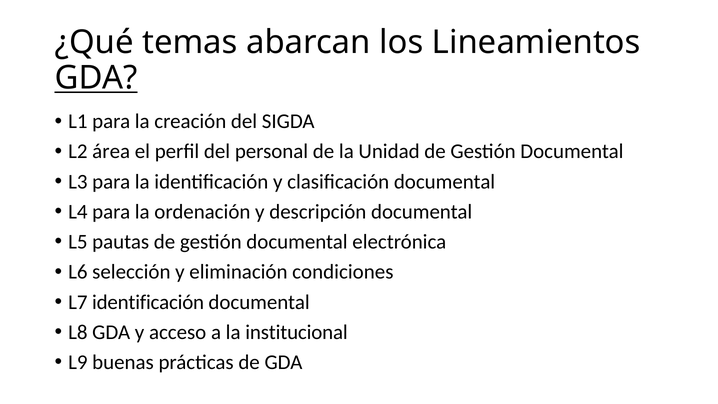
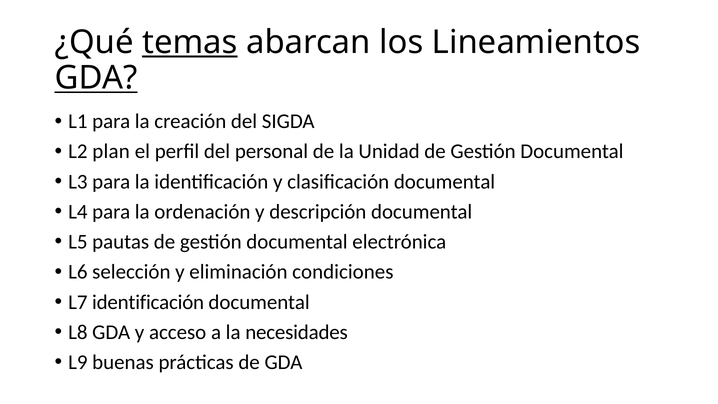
temas underline: none -> present
área: área -> plan
institucional: institucional -> necesidades
